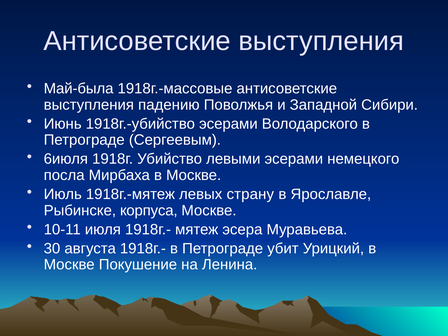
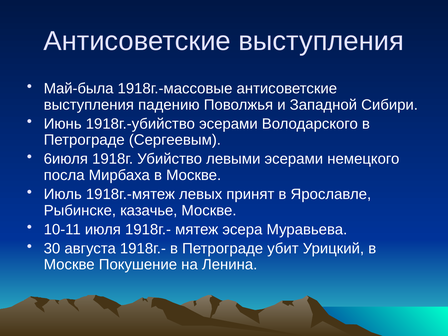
страну: страну -> принят
корпуса: корпуса -> казачье
